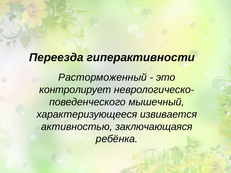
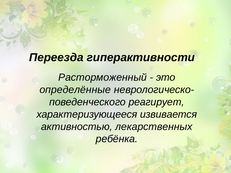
контролирует: контролирует -> определённые
мышечный: мышечный -> реагирует
заключающаяся: заключающаяся -> лекарственных
